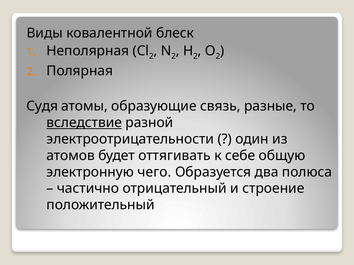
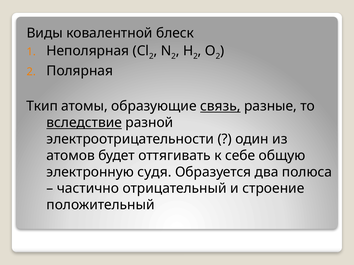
Судя: Судя -> Ткип
связь underline: none -> present
чего: чего -> судя
